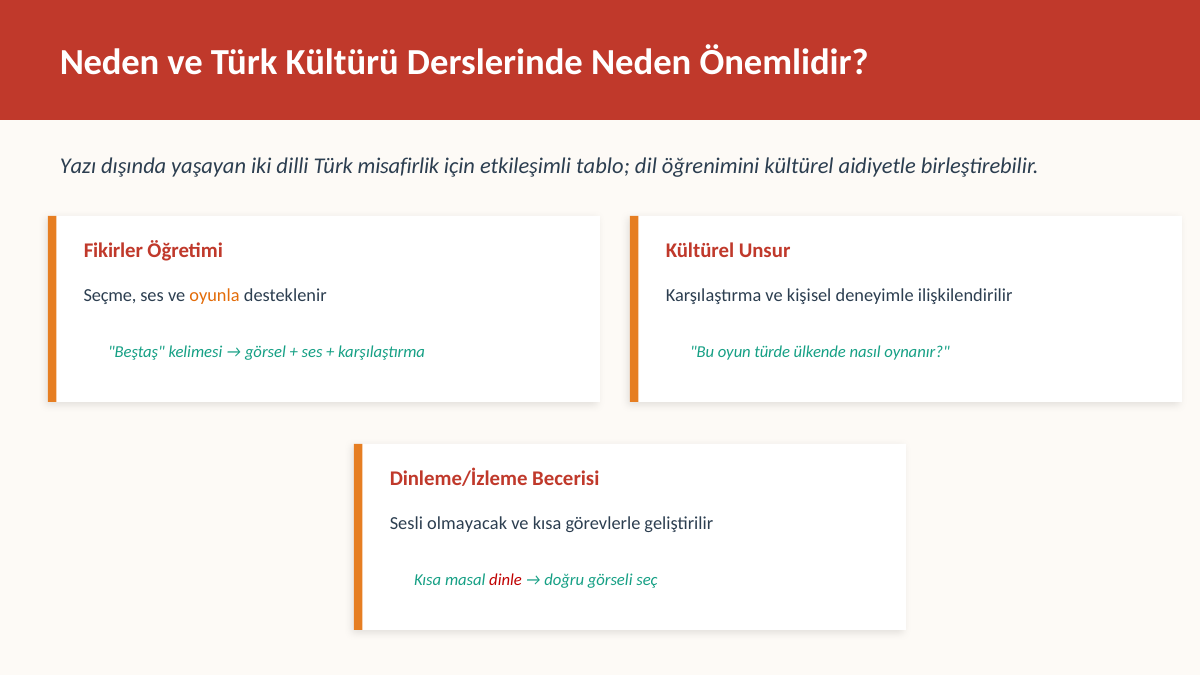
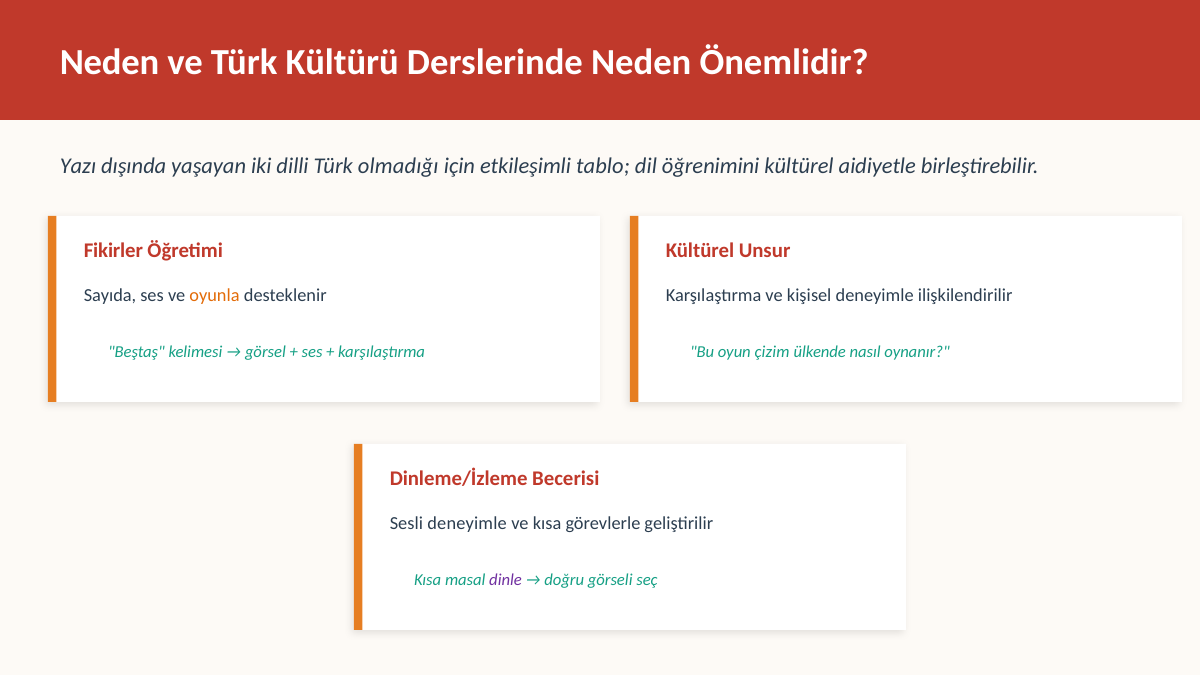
misafirlik: misafirlik -> olmadığı
Seçme: Seçme -> Sayıda
türde: türde -> çizim
Sesli olmayacak: olmayacak -> deneyimle
dinle colour: red -> purple
